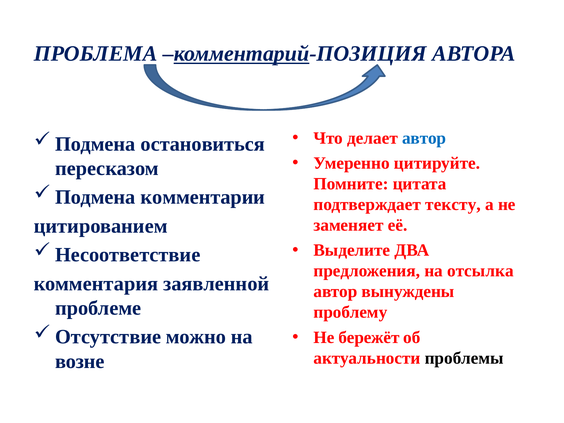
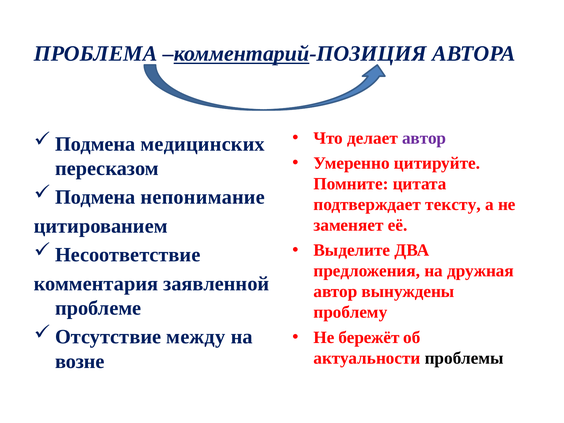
автор at (424, 138) colour: blue -> purple
остановиться: остановиться -> медицинских
комментарии: комментарии -> непонимание
отсылка: отсылка -> дружная
можно: можно -> между
